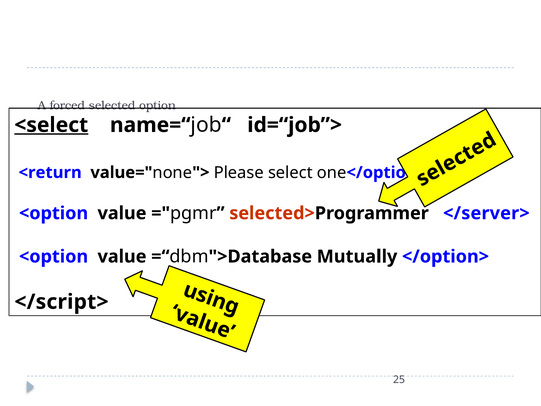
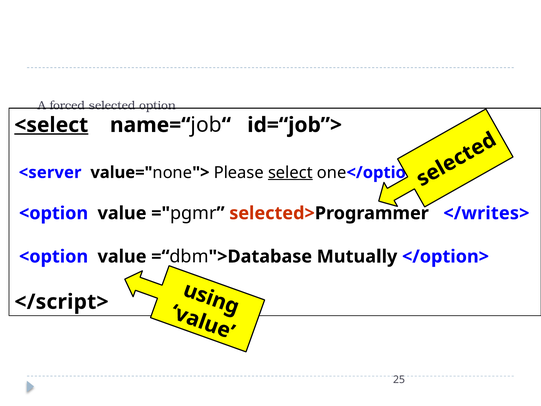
<return: <return -> <server
select underline: none -> present
</server>: </server> -> </writes>
